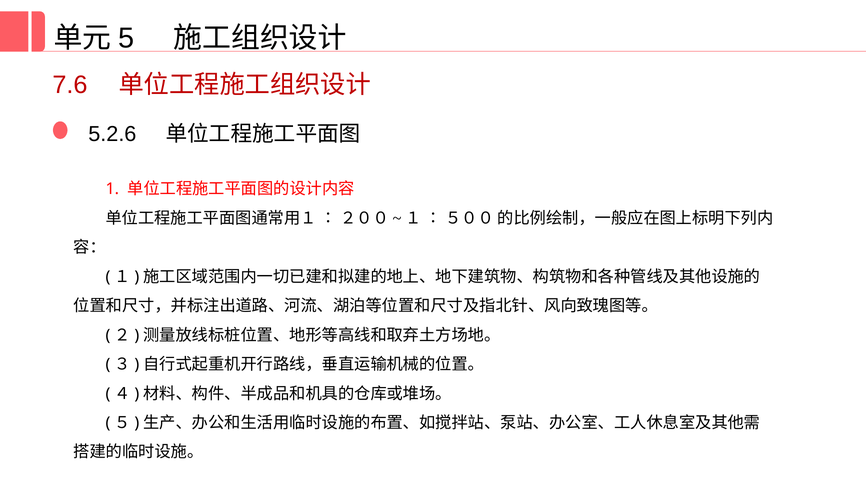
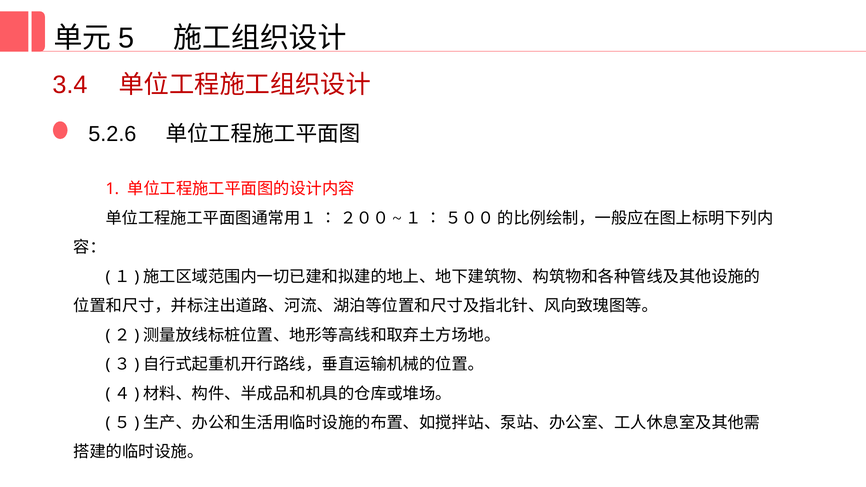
7.6: 7.6 -> 3.4
